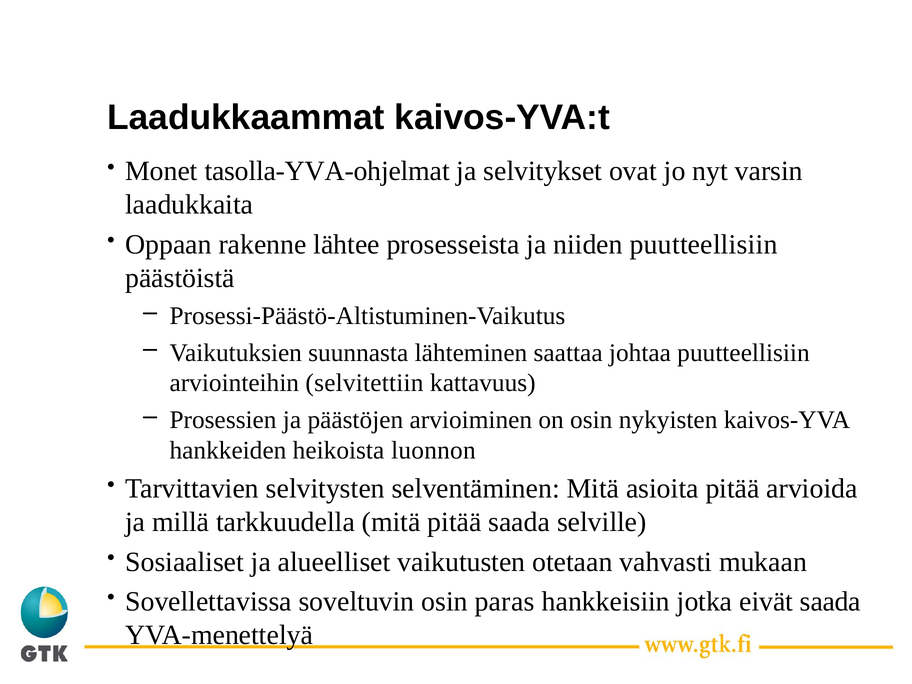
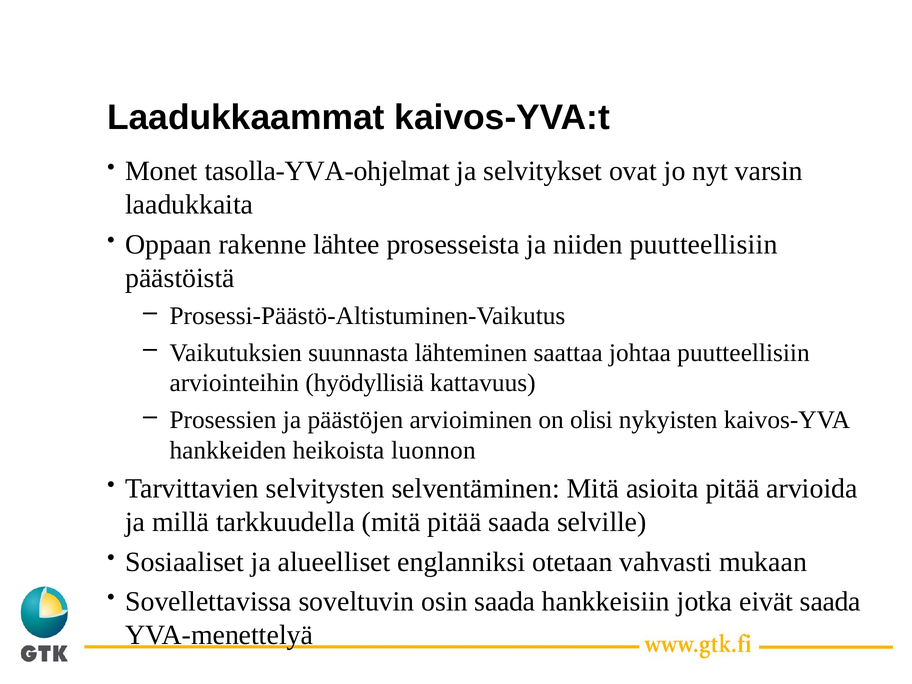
selvitettiin: selvitettiin -> hyödyllisiä
on osin: osin -> olisi
vaikutusten: vaikutusten -> englanniksi
osin paras: paras -> saada
